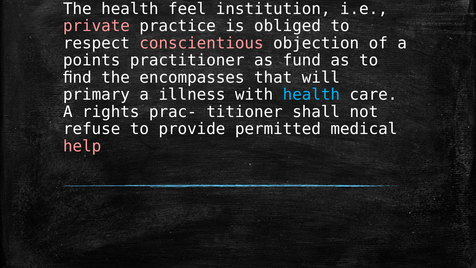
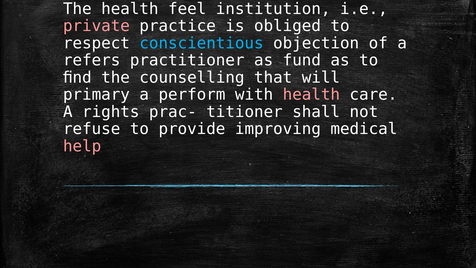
conscientious colour: pink -> light blue
points: points -> refers
encompasses: encompasses -> counselling
illness: illness -> perform
health at (311, 95) colour: light blue -> pink
permitted: permitted -> improving
